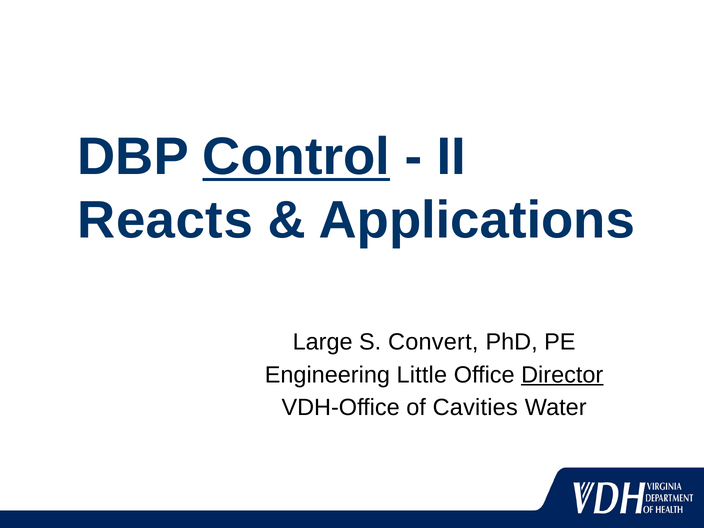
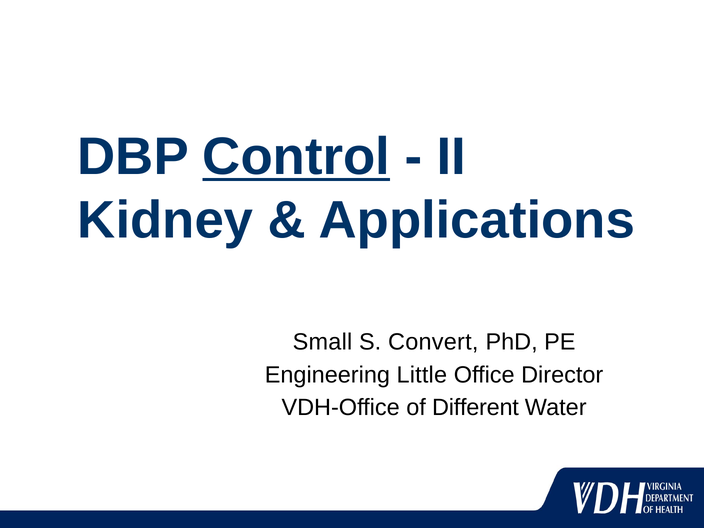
Reacts: Reacts -> Kidney
Large: Large -> Small
Director underline: present -> none
Cavities: Cavities -> Different
